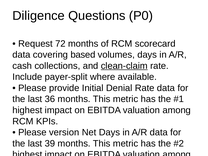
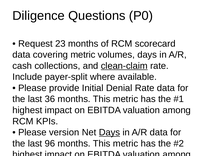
72: 72 -> 23
covering based: based -> metric
Days at (109, 132) underline: none -> present
39: 39 -> 96
